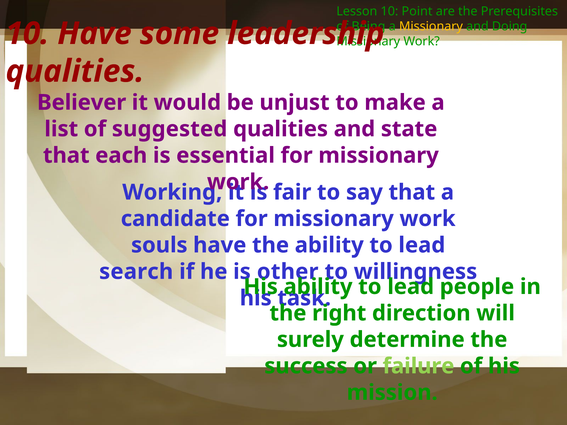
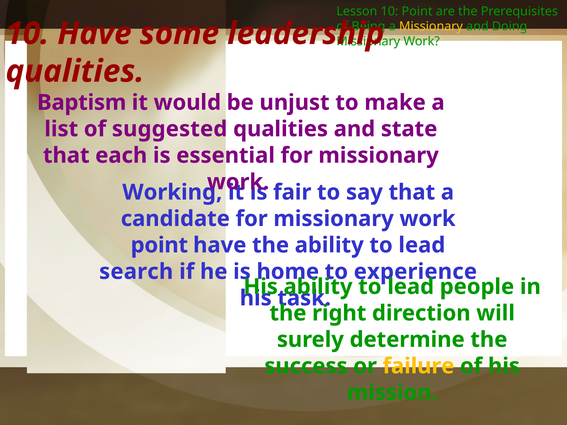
Believer: Believer -> Baptism
souls at (159, 245): souls -> point
other: other -> home
willingness: willingness -> experience
failure colour: light green -> yellow
